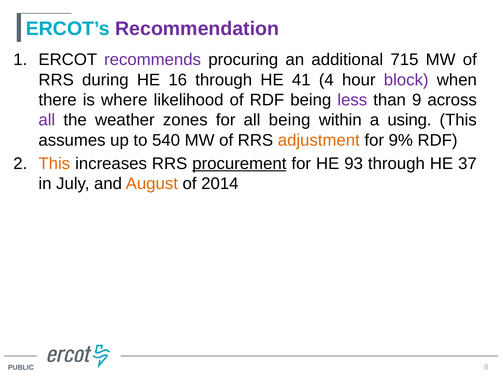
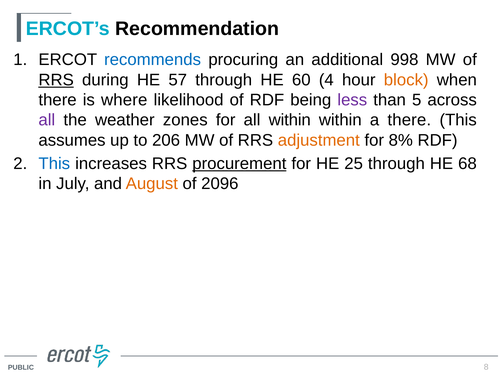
Recommendation colour: purple -> black
recommends colour: purple -> blue
715: 715 -> 998
RRS at (56, 80) underline: none -> present
16: 16 -> 57
41: 41 -> 60
block colour: purple -> orange
9: 9 -> 5
all being: being -> within
a using: using -> there
540: 540 -> 206
9%: 9% -> 8%
This at (54, 164) colour: orange -> blue
93: 93 -> 25
37: 37 -> 68
2014: 2014 -> 2096
